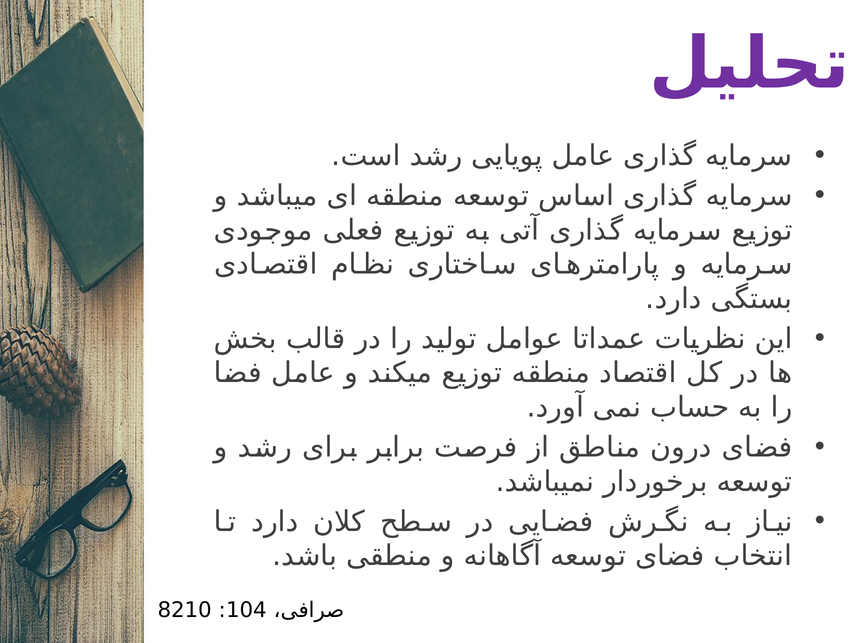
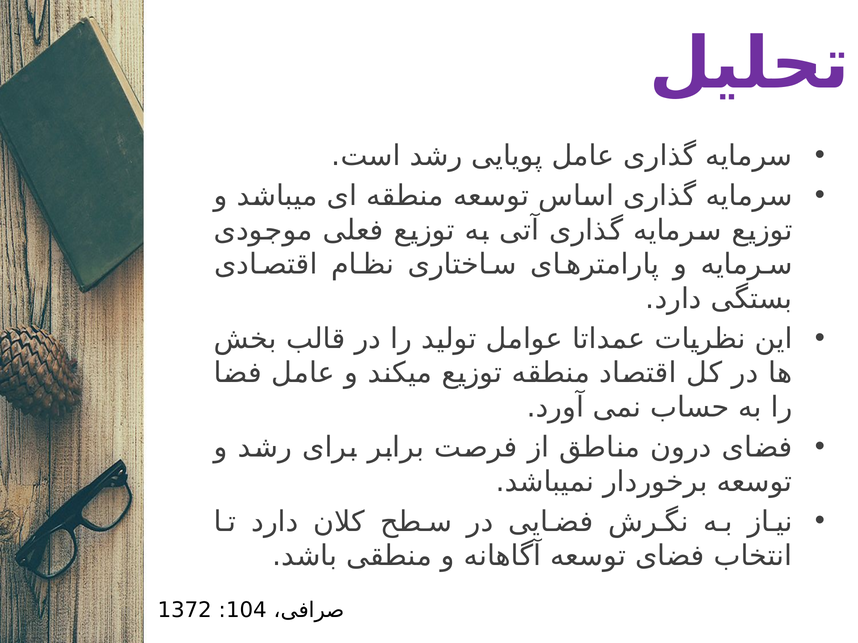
8210: 8210 -> 1372
